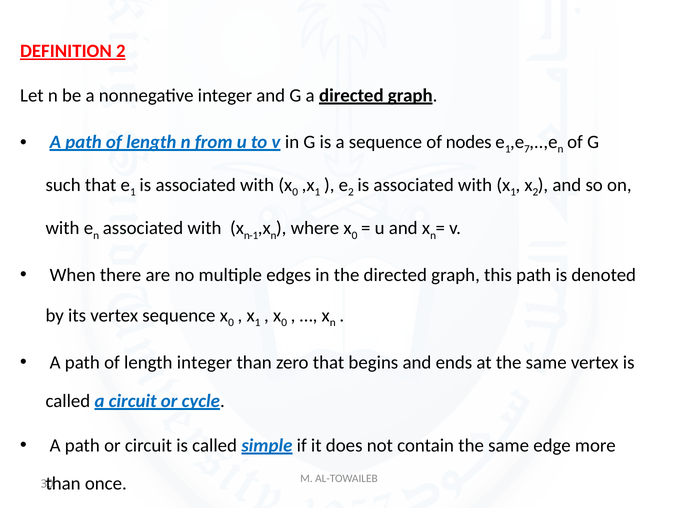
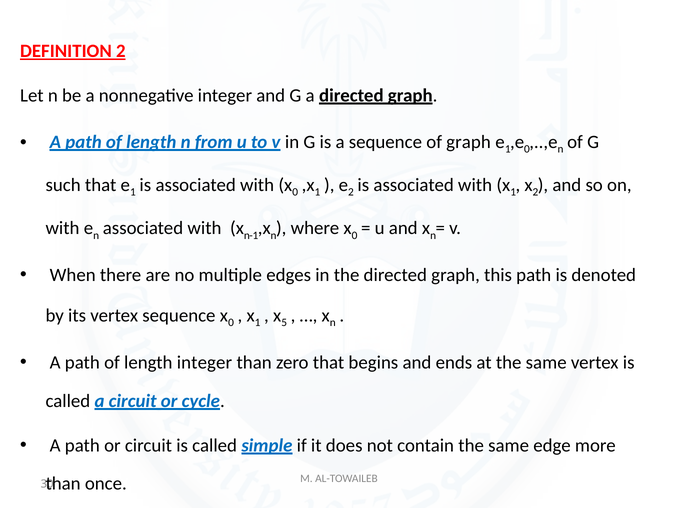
of nodes: nodes -> graph
7 at (527, 149): 7 -> 0
0 at (284, 323): 0 -> 5
